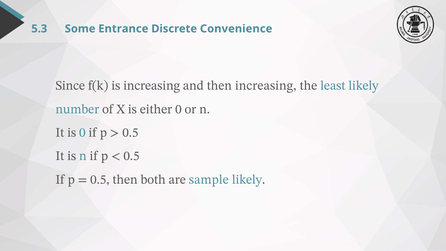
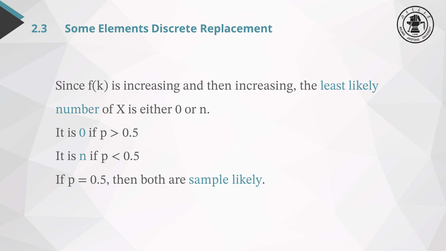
5.3: 5.3 -> 2.3
Entrance: Entrance -> Elements
Convenience: Convenience -> Replacement
